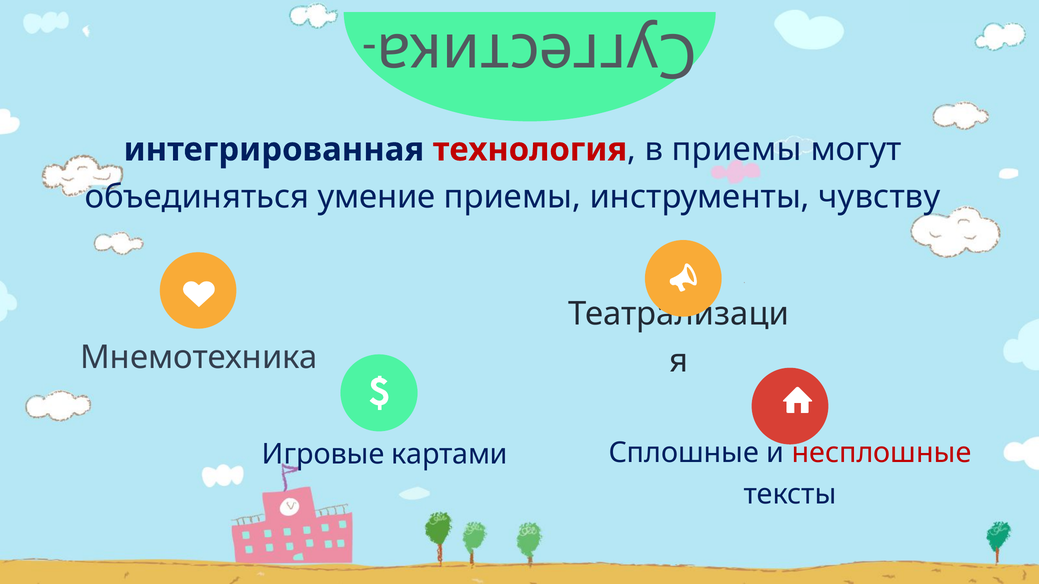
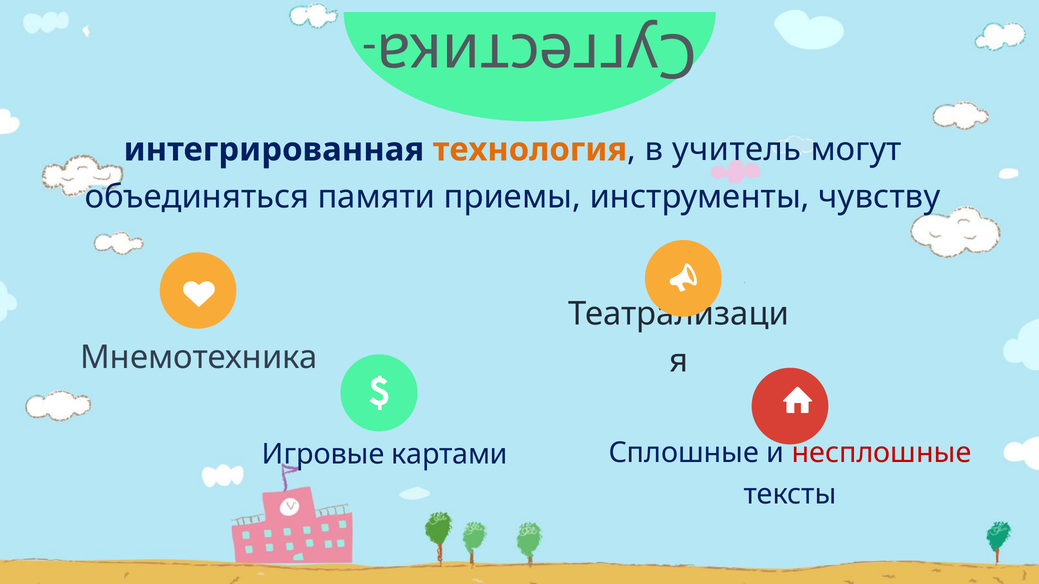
технология colour: red -> orange
в приемы: приемы -> учитель
умение: умение -> памяти
